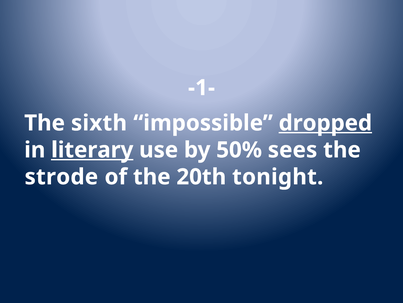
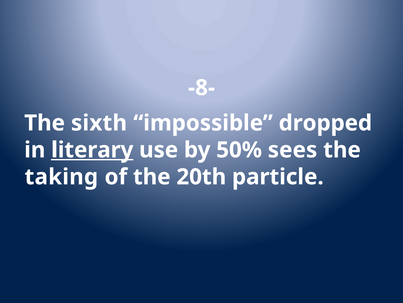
-1-: -1- -> -8-
dropped underline: present -> none
strode: strode -> taking
tonight: tonight -> particle
